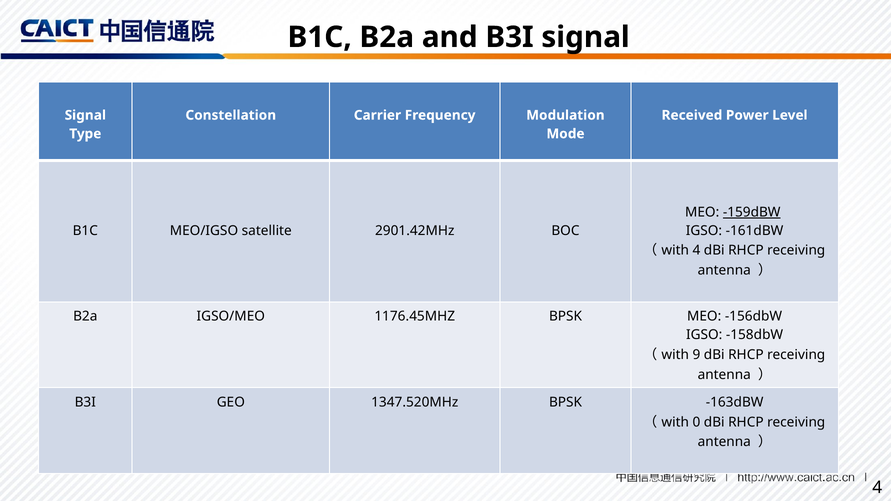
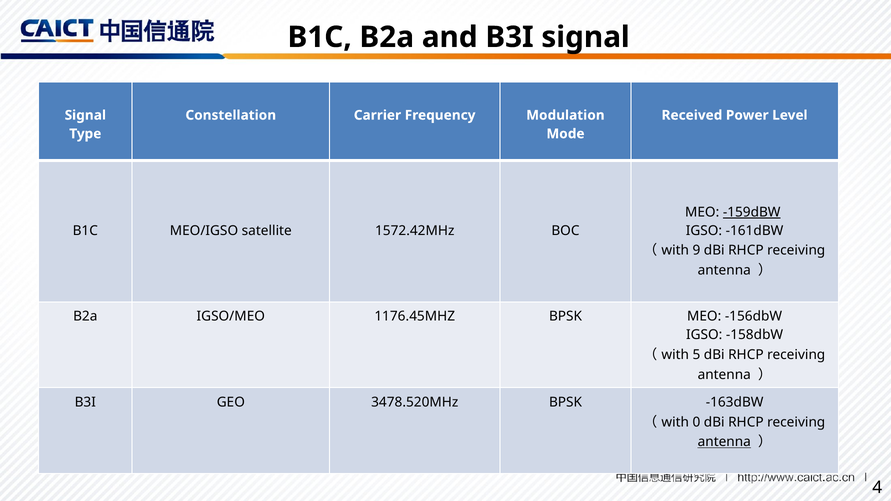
2901.42MHz: 2901.42MHz -> 1572.42MHz
4 at (696, 251): 4 -> 9
9: 9 -> 5
1347.520MHz: 1347.520MHz -> 3478.520MHz
antenna at (724, 442) underline: none -> present
